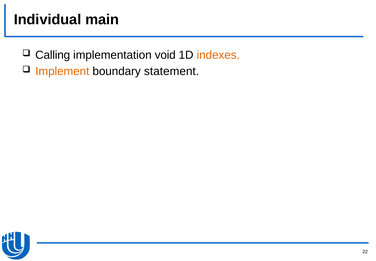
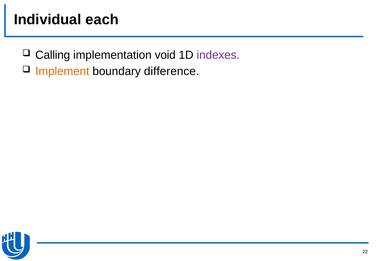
main: main -> each
indexes colour: orange -> purple
statement: statement -> difference
